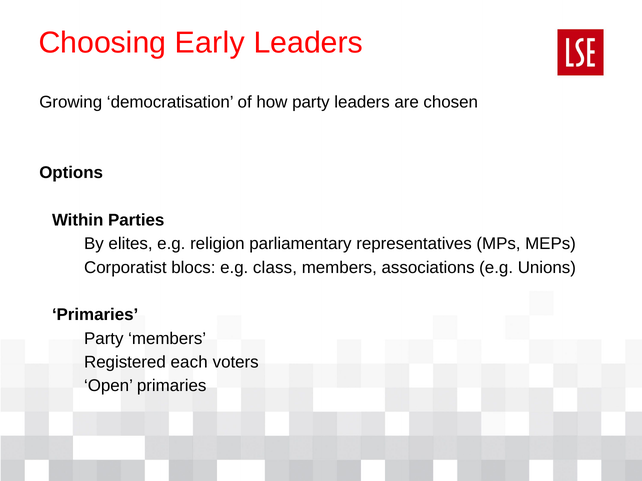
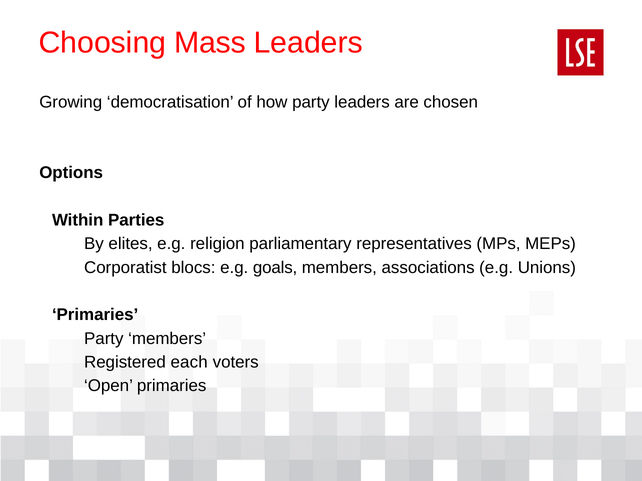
Early: Early -> Mass
class: class -> goals
